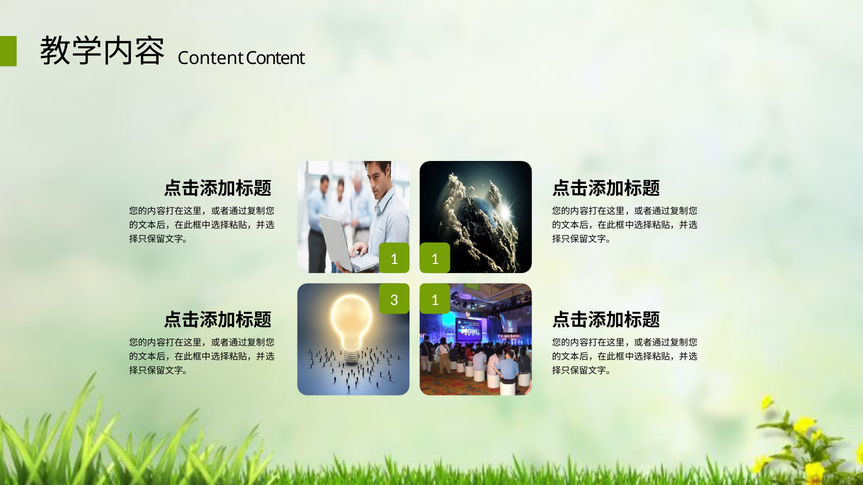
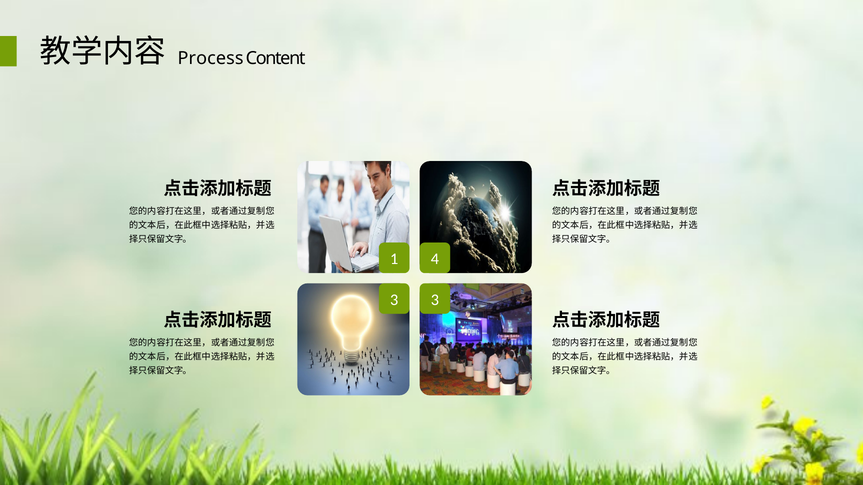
Content at (211, 58): Content -> Process
1 1: 1 -> 4
3 1: 1 -> 3
